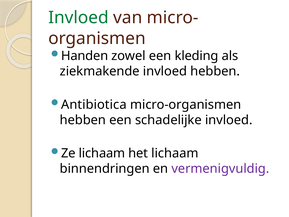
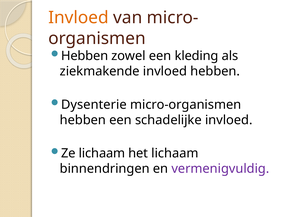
Invloed at (78, 18) colour: green -> orange
Handen at (85, 56): Handen -> Hebben
Antibiotica: Antibiotica -> Dysenterie
